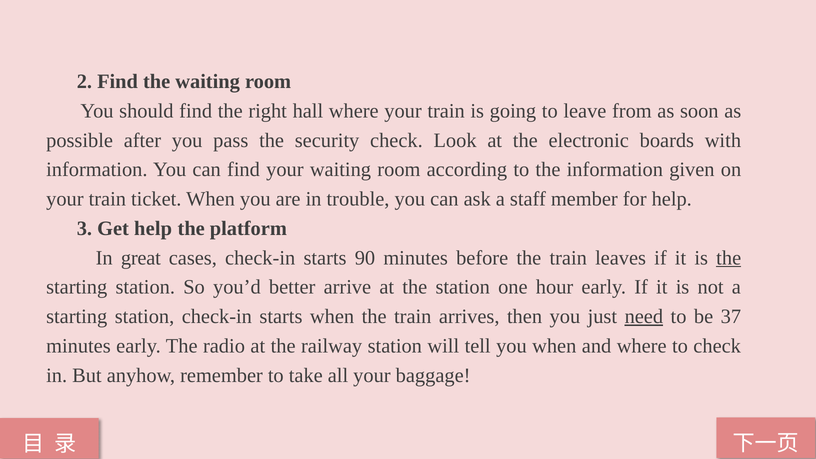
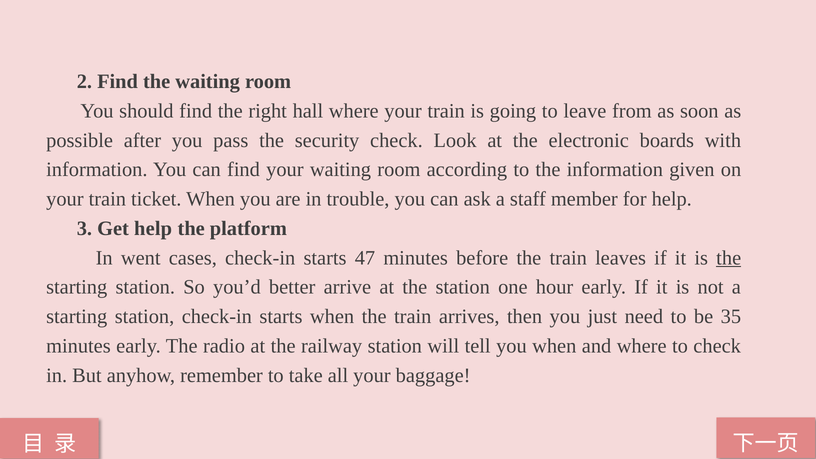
great: great -> went
90: 90 -> 47
need underline: present -> none
37: 37 -> 35
